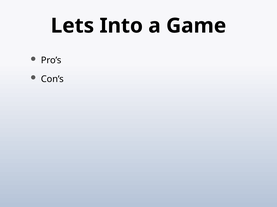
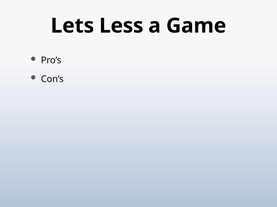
Into: Into -> Less
